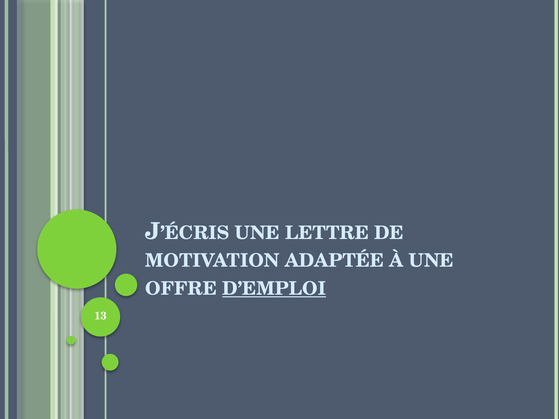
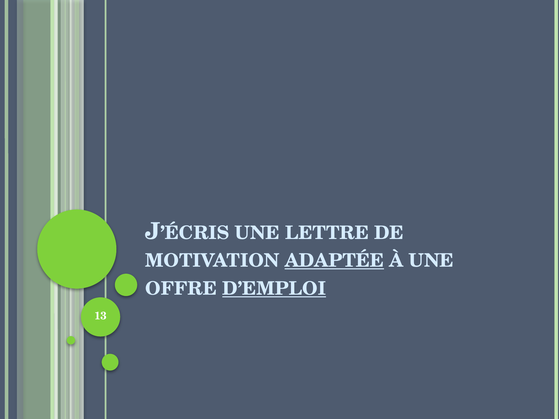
ADAPTÉE underline: none -> present
